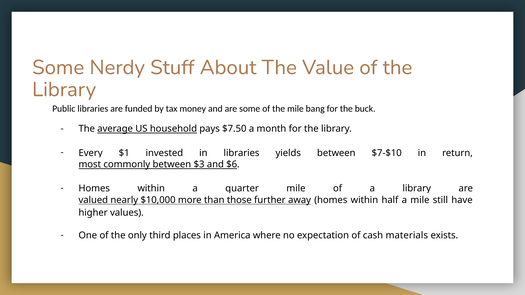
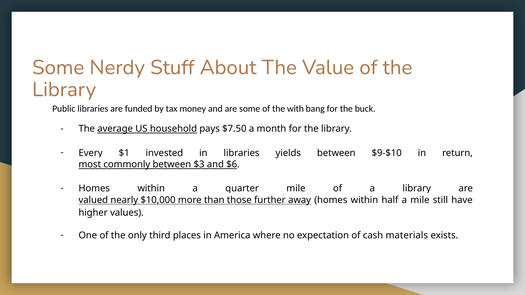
the mile: mile -> with
$7-$10: $7-$10 -> $9-$10
